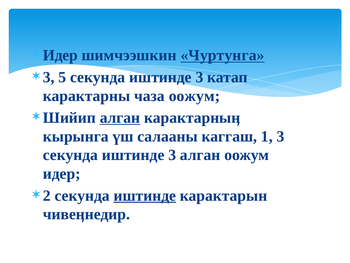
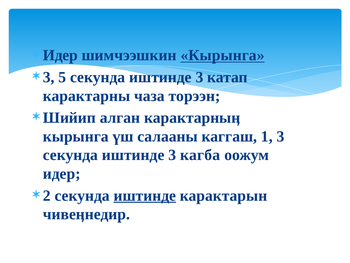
шимчээшкин Чуртунга: Чуртунга -> Кырынга
чаза оожум: оожум -> торээн
алган at (120, 117) underline: present -> none
3 алган: алган -> кагба
